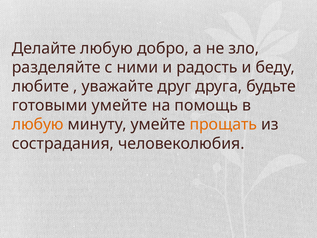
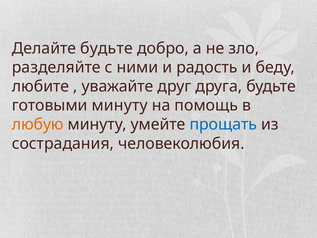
Делайте любую: любую -> будьте
готовыми умейте: умейте -> минуту
прощать colour: orange -> blue
